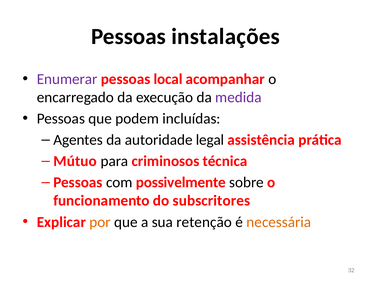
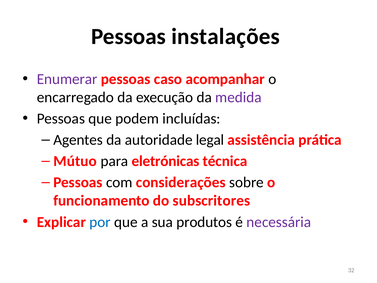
local: local -> caso
criminosos: criminosos -> eletrónicas
possivelmente: possivelmente -> considerações
por colour: orange -> blue
retenção: retenção -> produtos
necessária colour: orange -> purple
